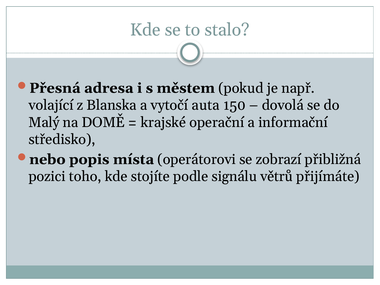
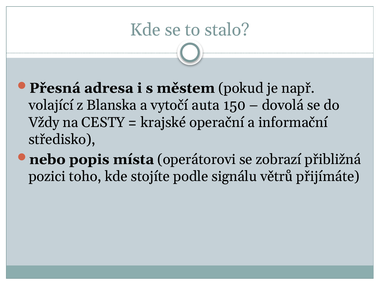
Malý: Malý -> Vždy
DOMĚ: DOMĚ -> CESTY
